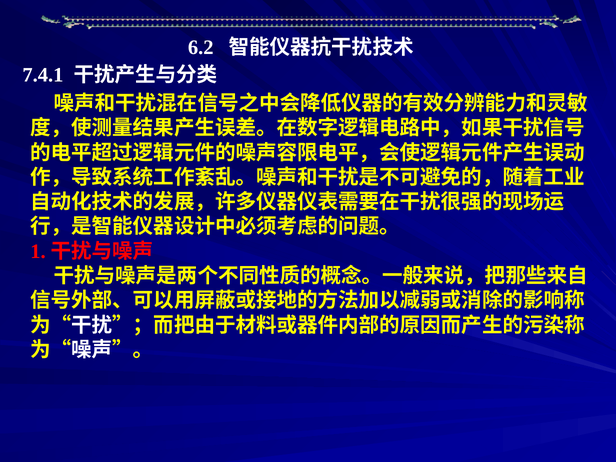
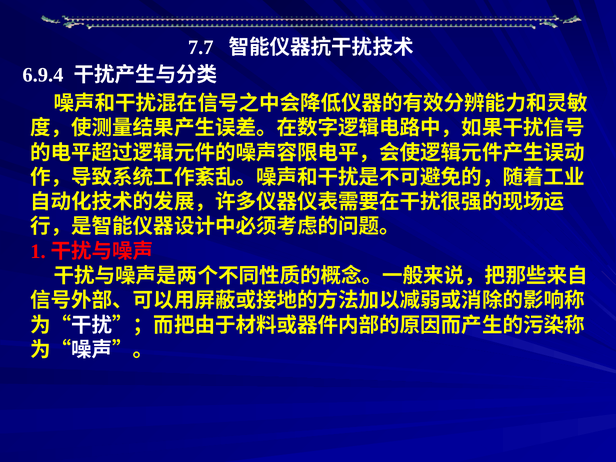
6.2: 6.2 -> 7.7
7.4.1: 7.4.1 -> 6.9.4
